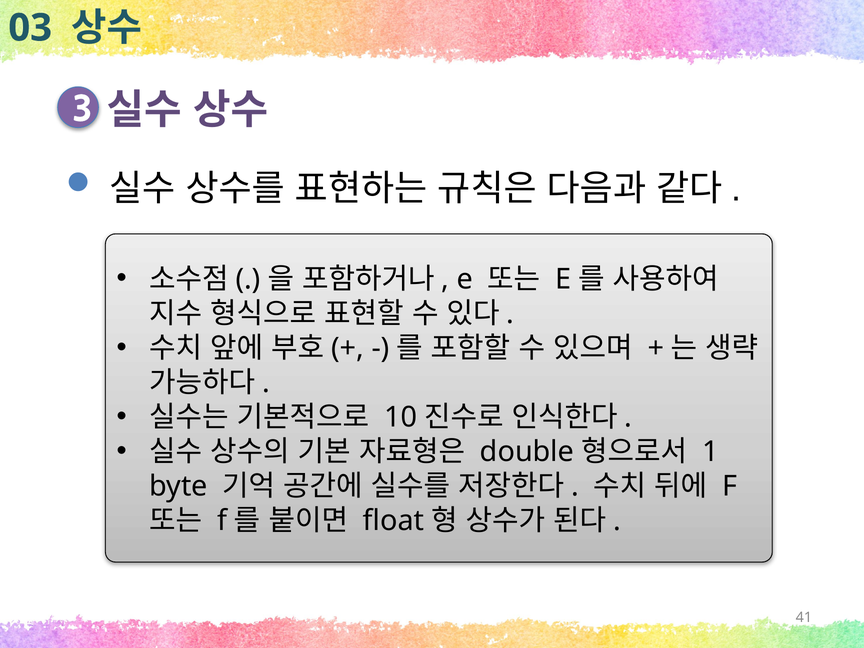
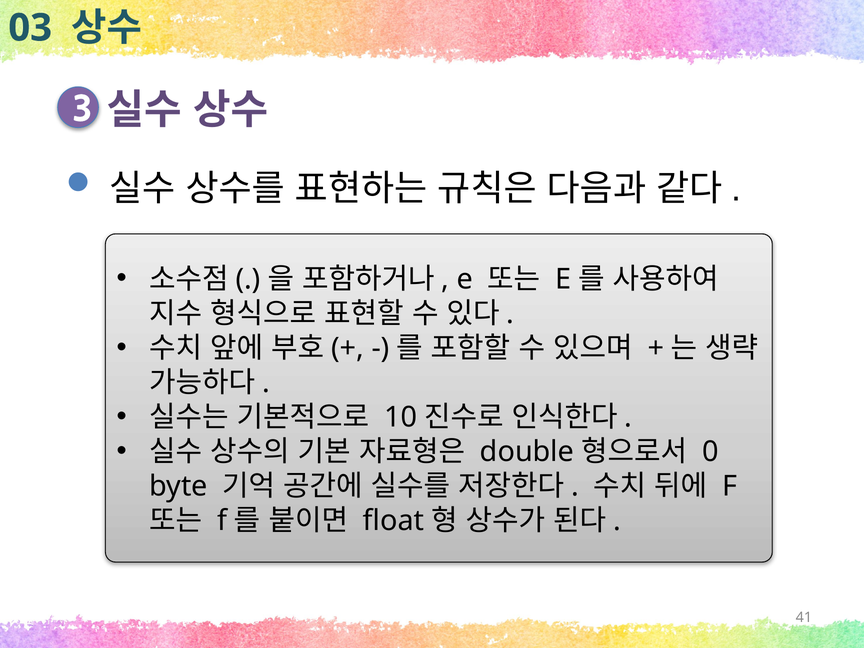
1: 1 -> 0
